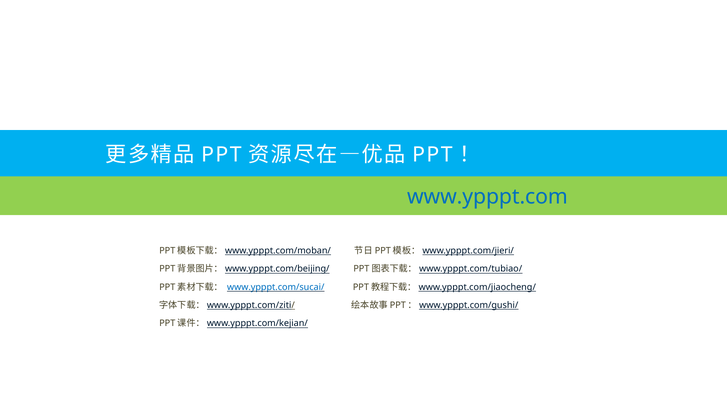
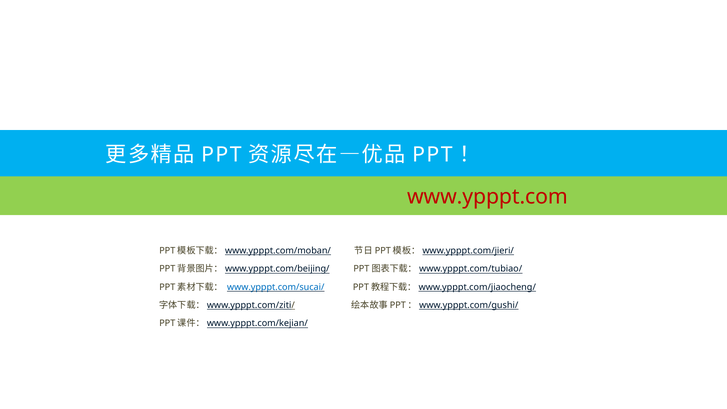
www.ypppt.com colour: blue -> red
